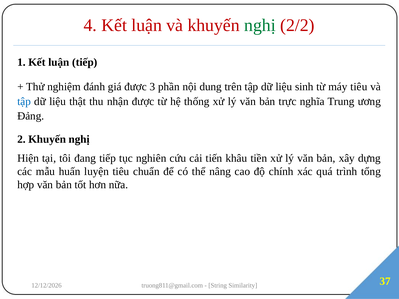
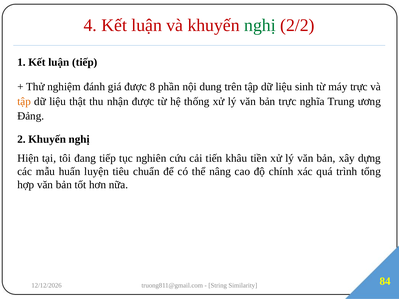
3: 3 -> 8
máy tiêu: tiêu -> trực
tập at (24, 101) colour: blue -> orange
37: 37 -> 84
